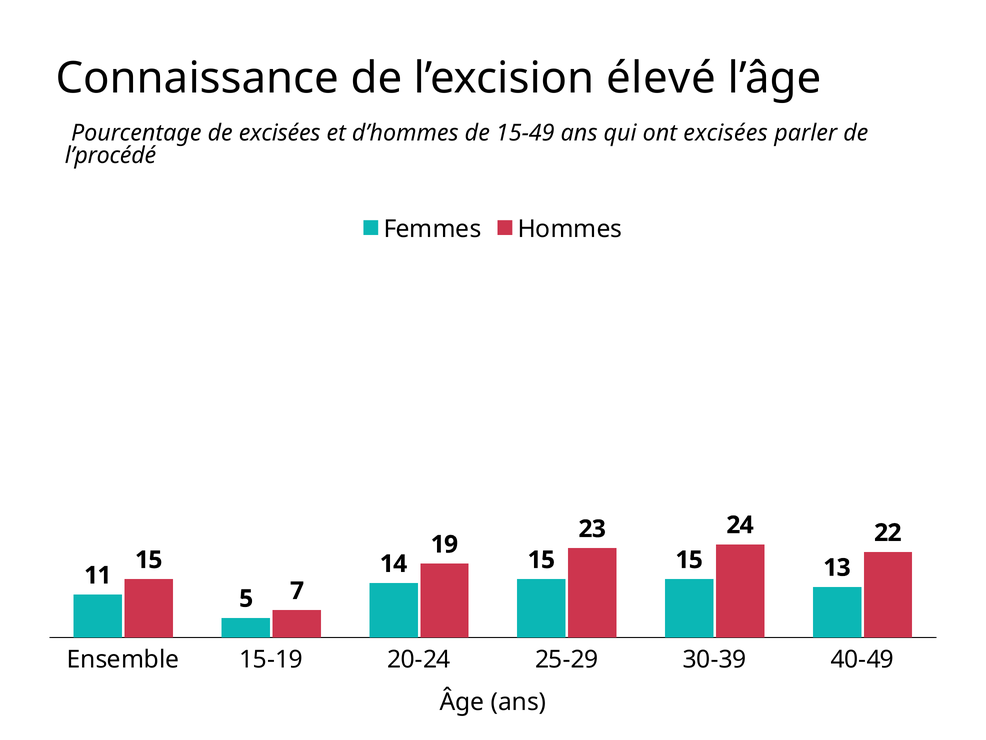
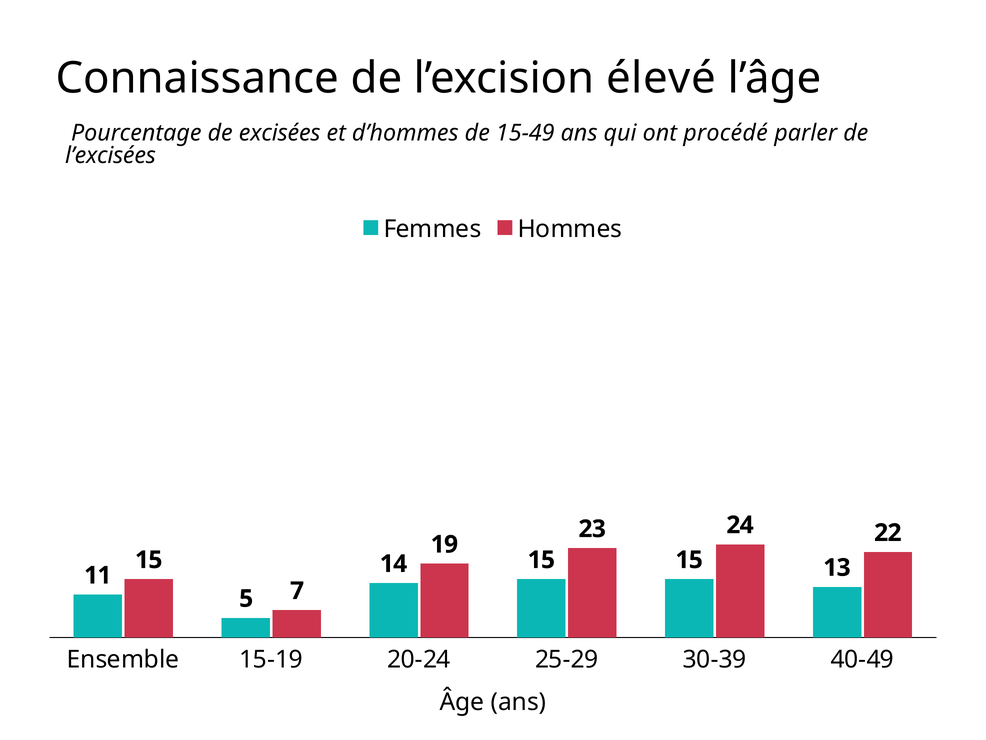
ont excisées: excisées -> procédé
l’procédé: l’procédé -> l’excisées
